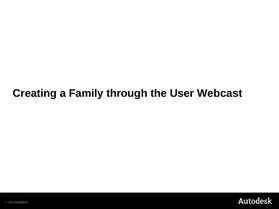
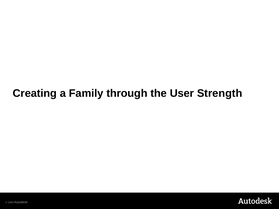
Webcast: Webcast -> Strength
